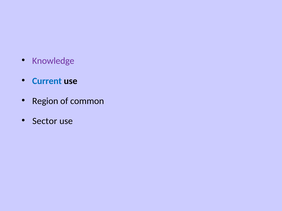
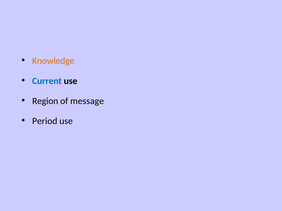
Knowledge colour: purple -> orange
common: common -> message
Sector: Sector -> Period
